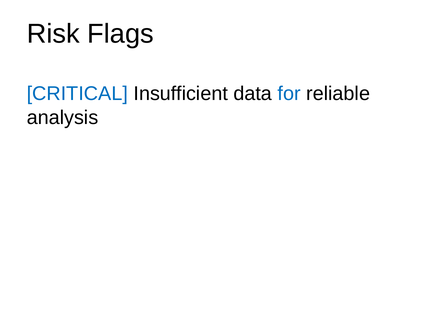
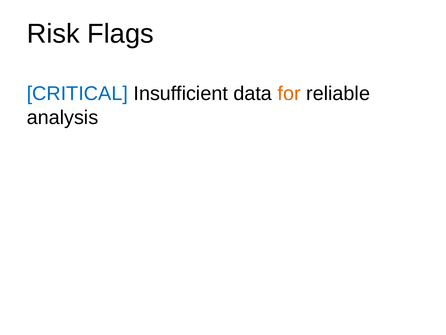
for colour: blue -> orange
